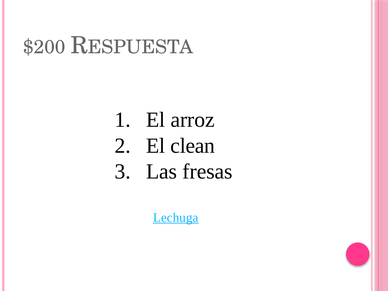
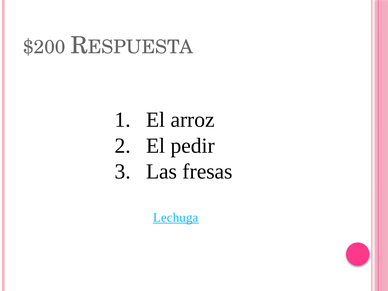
clean: clean -> pedir
